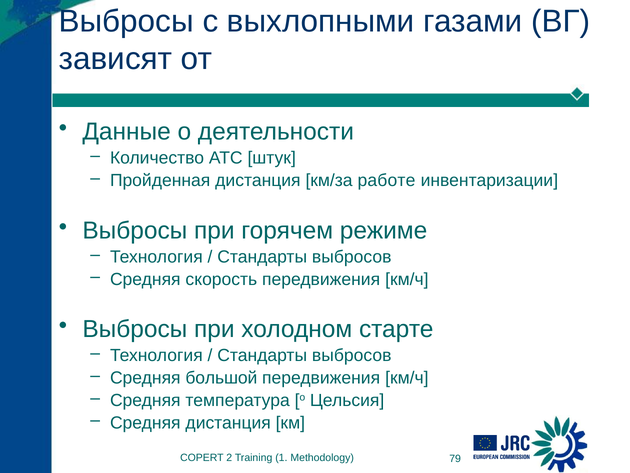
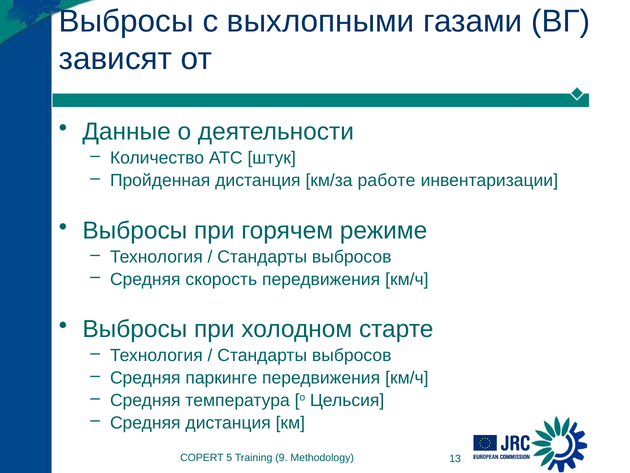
большой: большой -> паркинге
2: 2 -> 5
1: 1 -> 9
79: 79 -> 13
